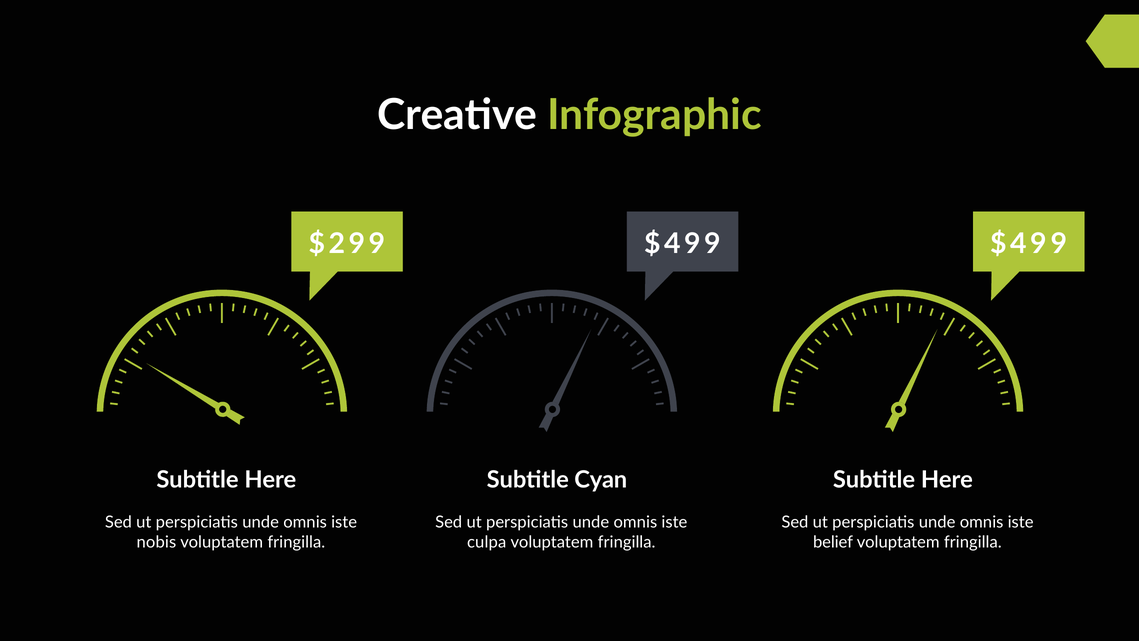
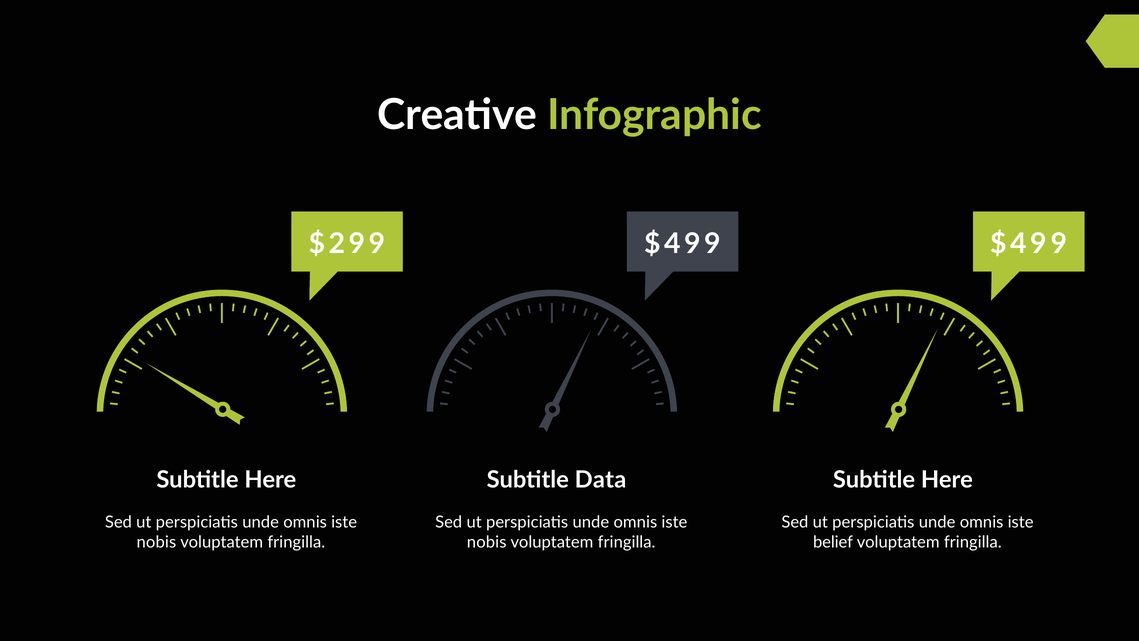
Cyan: Cyan -> Data
culpa at (487, 542): culpa -> nobis
